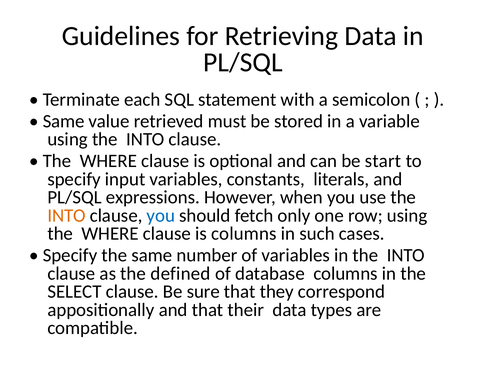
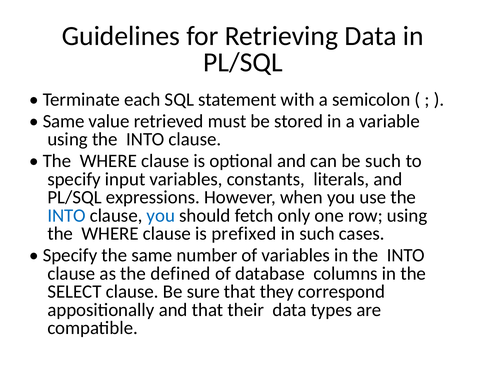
be start: start -> such
INTO at (67, 215) colour: orange -> blue
is columns: columns -> prefixed
